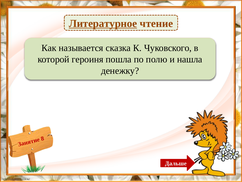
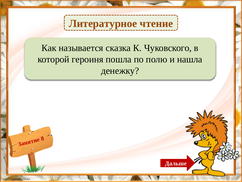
Литературное underline: present -> none
